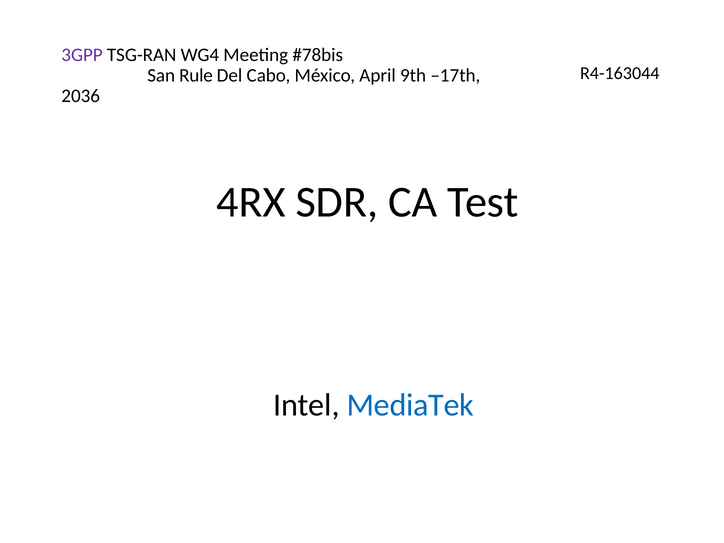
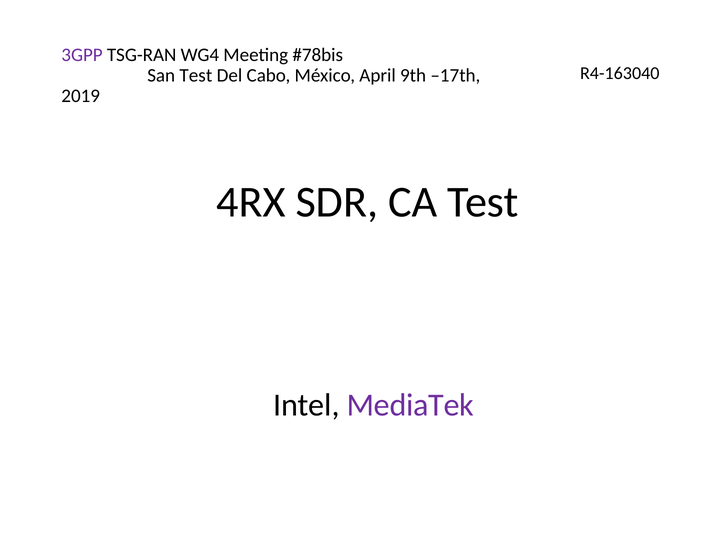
R4-163044: R4-163044 -> R4-163040
San Rule: Rule -> Test
2036: 2036 -> 2019
MediaTek colour: blue -> purple
